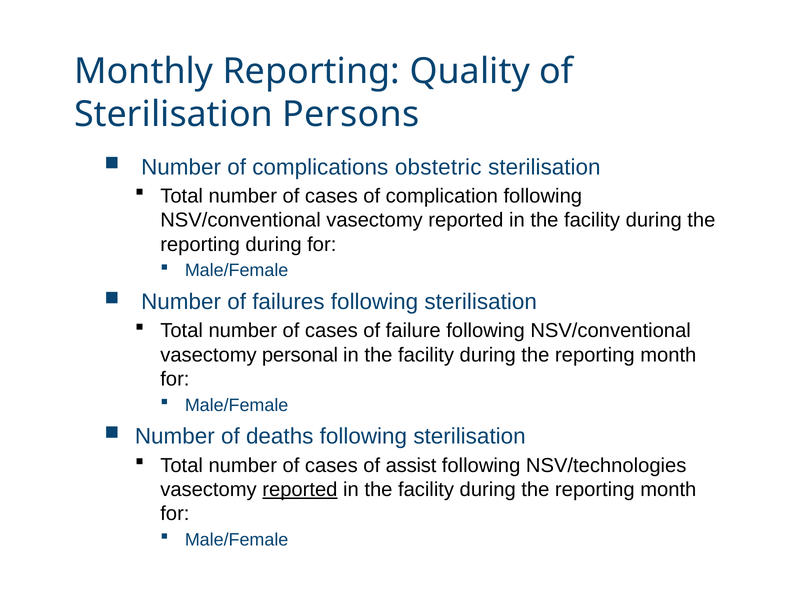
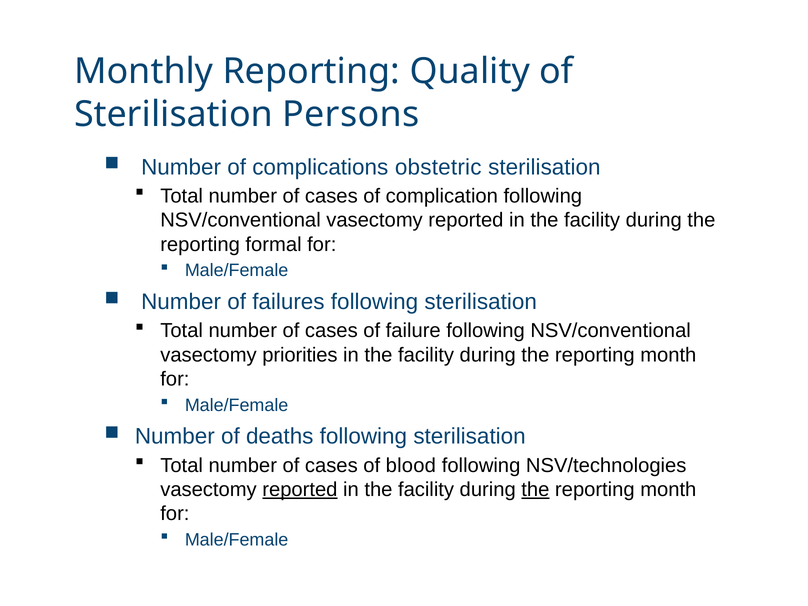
reporting during: during -> formal
personal: personal -> priorities
assist: assist -> blood
the at (535, 490) underline: none -> present
